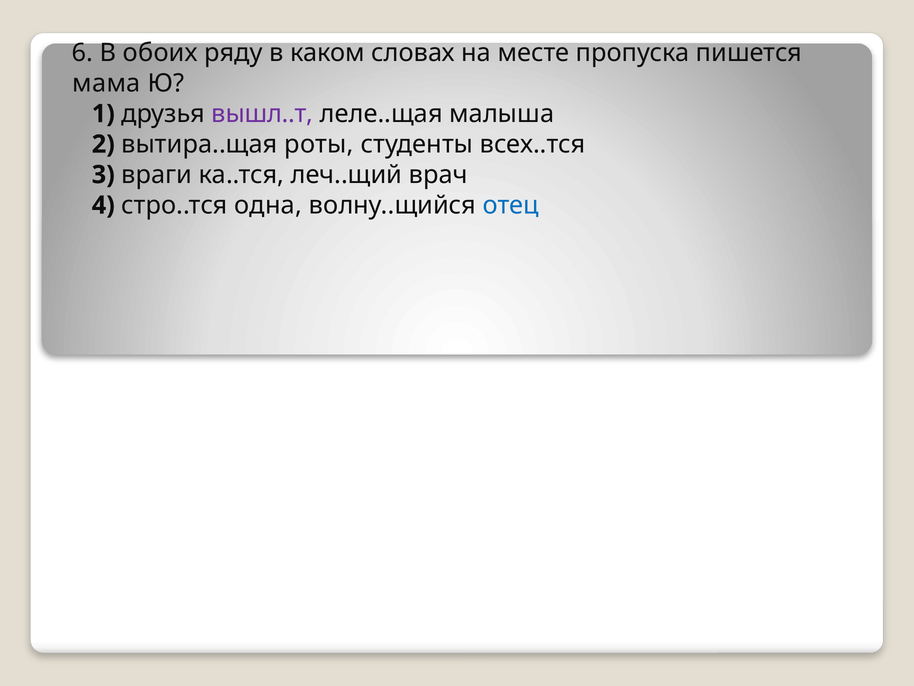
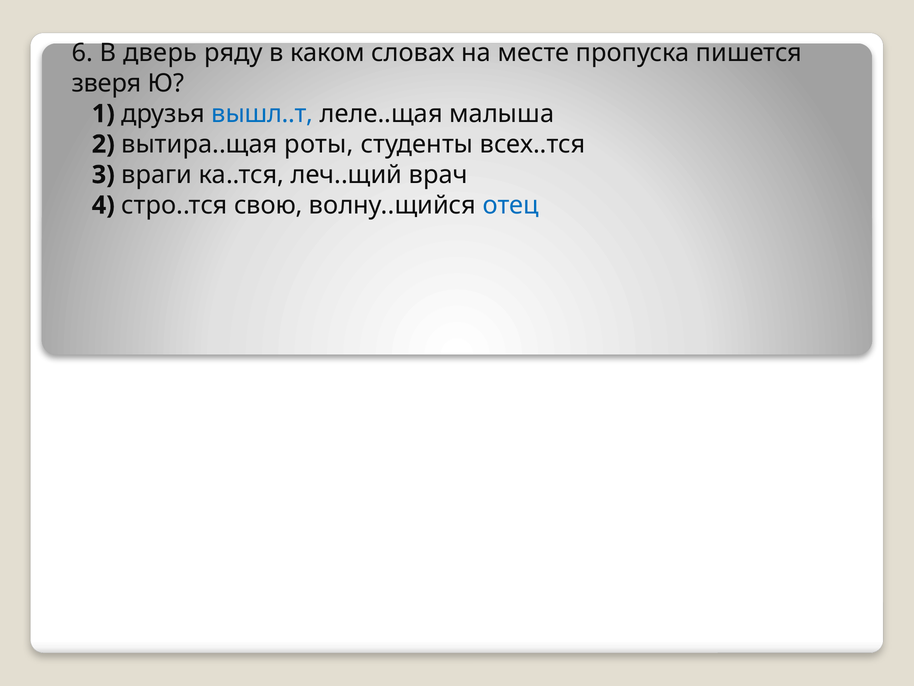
обоих: обоих -> дверь
мама: мама -> зверя
вышл..т colour: purple -> blue
одна: одна -> свою
